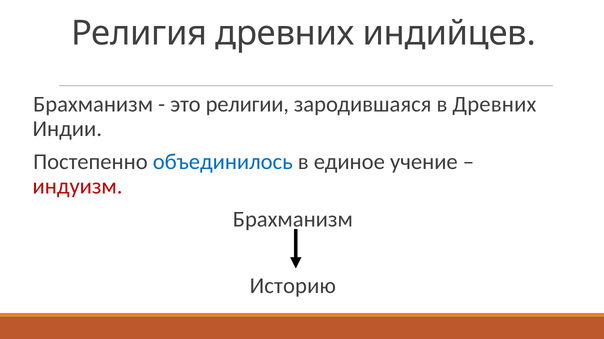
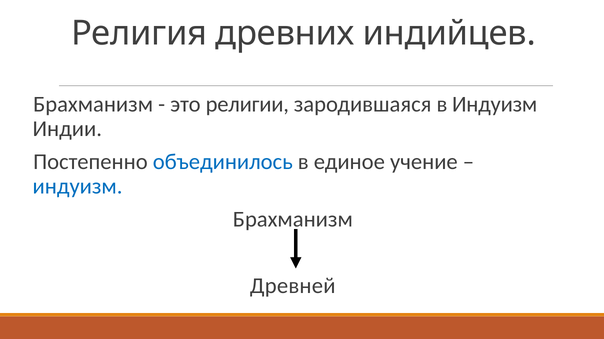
в Древних: Древних -> Индуизм
индуизм at (78, 187) colour: red -> blue
Историю: Историю -> Древней
